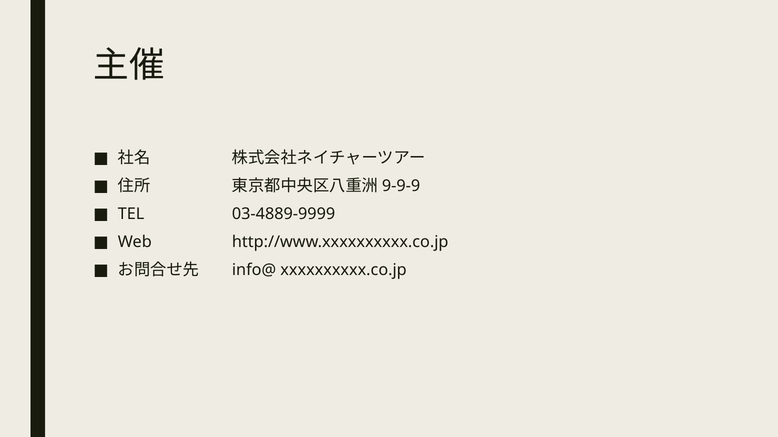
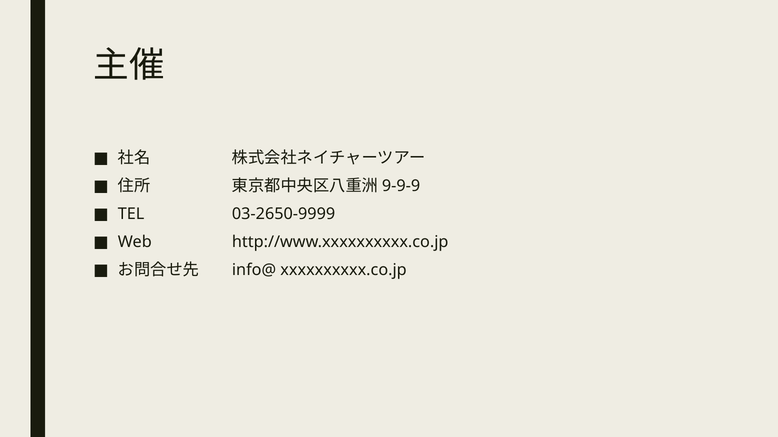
03-4889-9999: 03-4889-9999 -> 03-2650-9999
